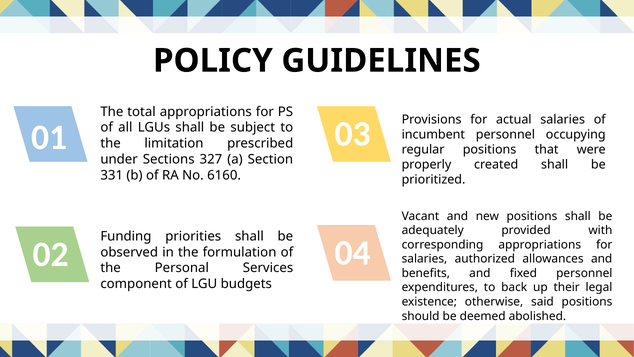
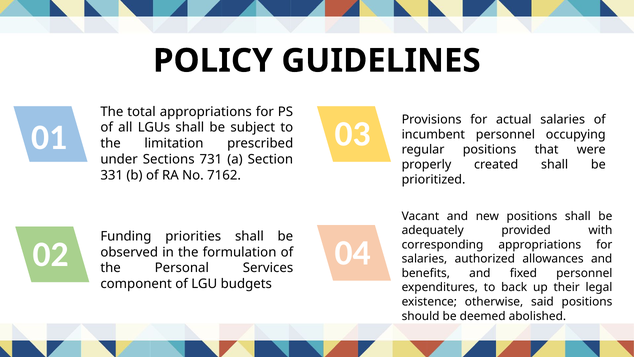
327: 327 -> 731
6160: 6160 -> 7162
